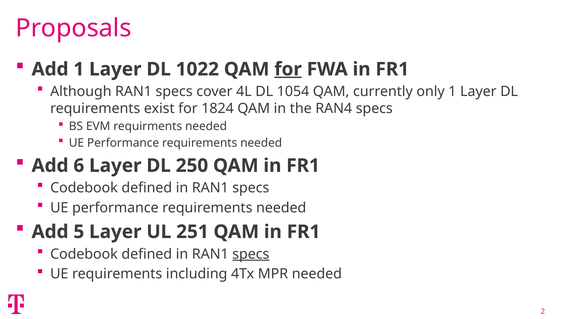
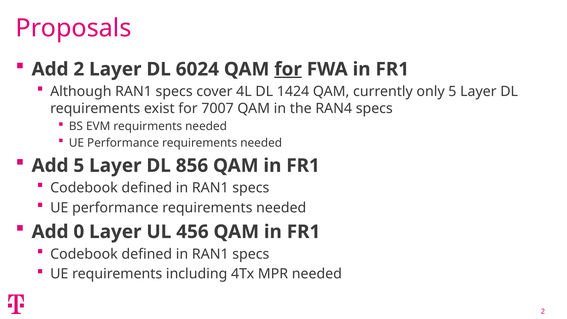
Add 1: 1 -> 2
1022: 1022 -> 6024
1054: 1054 -> 1424
only 1: 1 -> 5
1824: 1824 -> 7007
Add 6: 6 -> 5
250: 250 -> 856
5: 5 -> 0
251: 251 -> 456
specs at (251, 254) underline: present -> none
